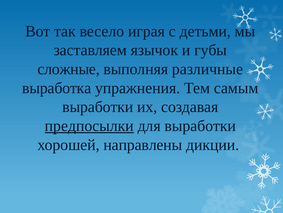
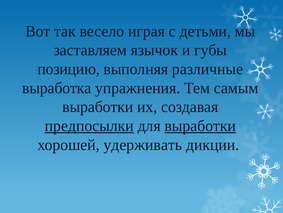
сложные: сложные -> позицию
выработки at (200, 125) underline: none -> present
направлены: направлены -> удерживать
